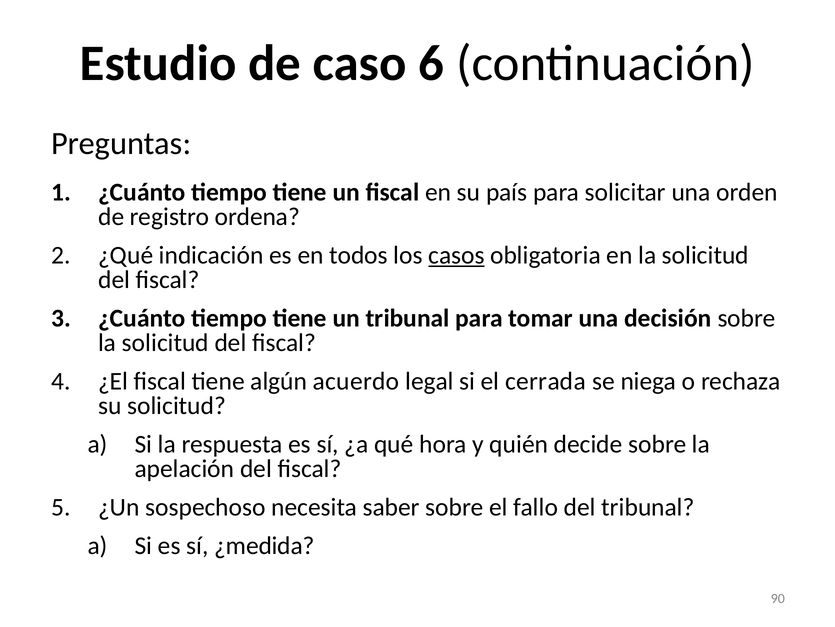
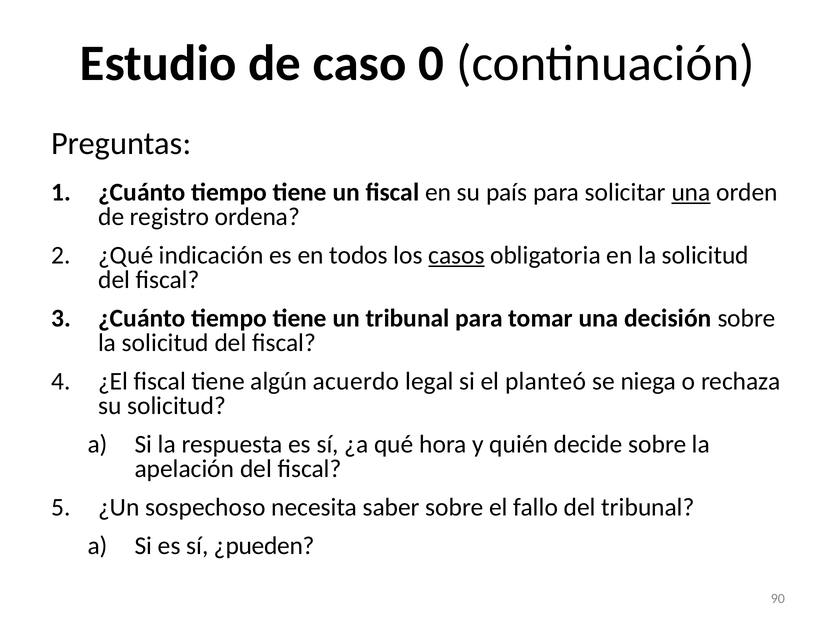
6: 6 -> 0
una at (691, 192) underline: none -> present
cerrada: cerrada -> planteó
¿medida: ¿medida -> ¿pueden
